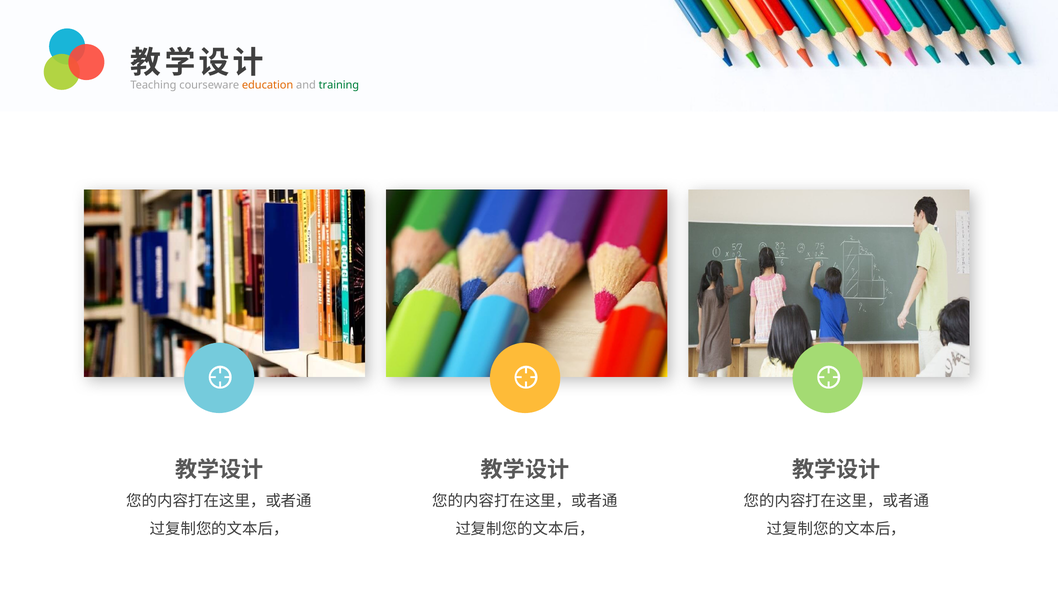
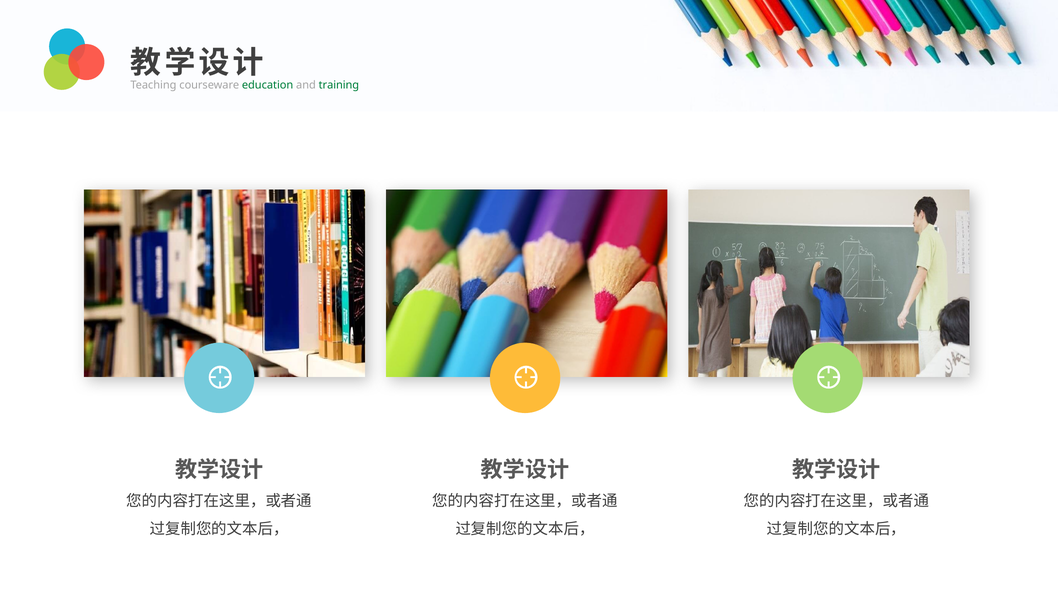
education colour: orange -> green
